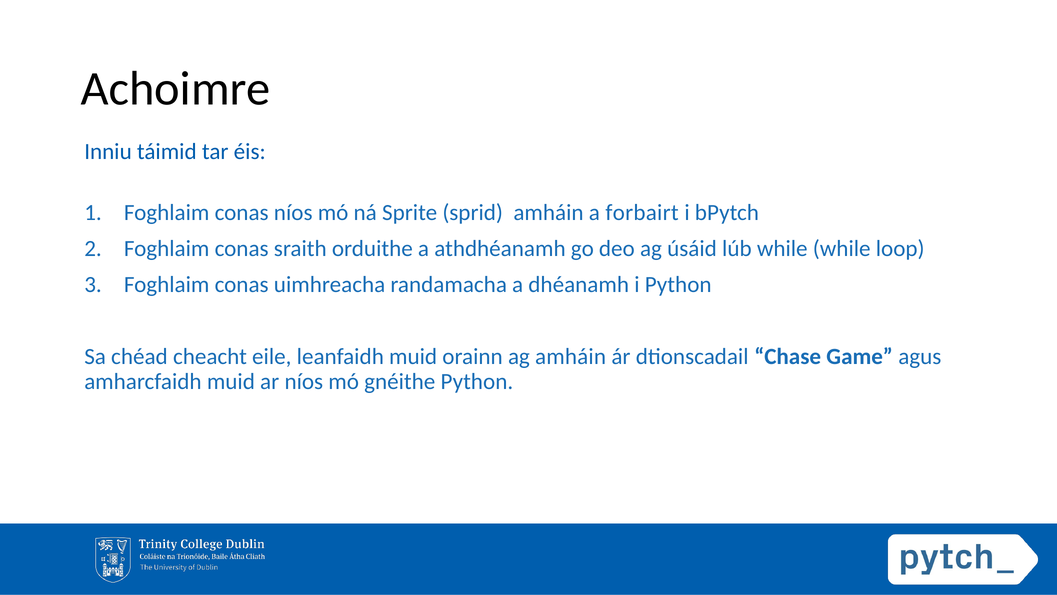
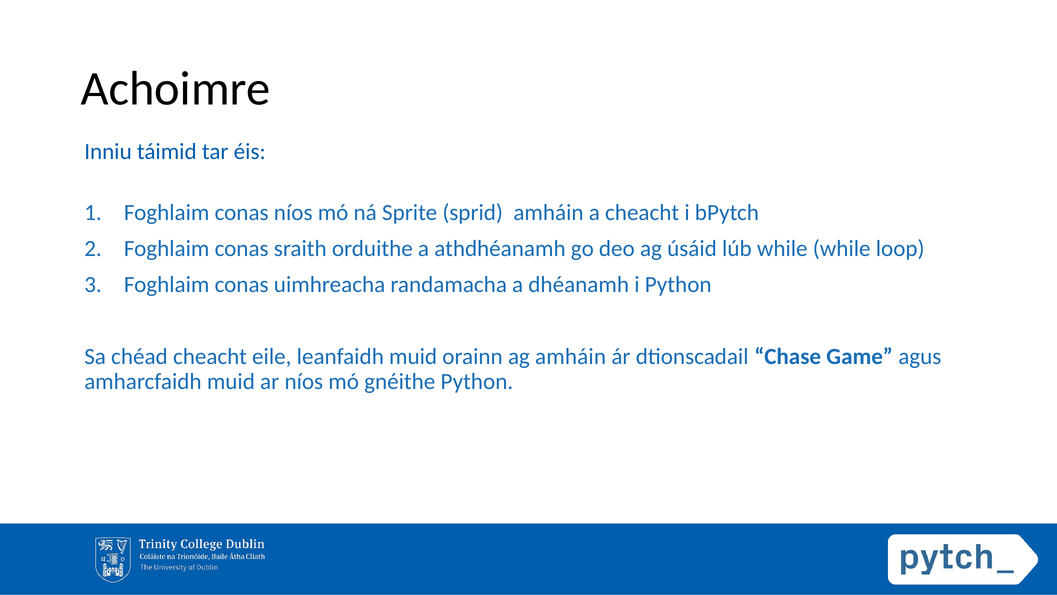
a forbairt: forbairt -> cheacht
